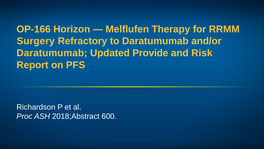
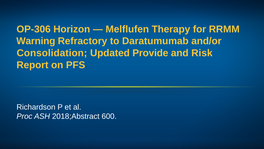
OP-166: OP-166 -> OP-306
Surgery: Surgery -> Warning
Daratumumab at (52, 53): Daratumumab -> Consolidation
